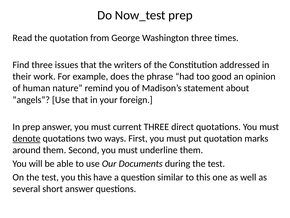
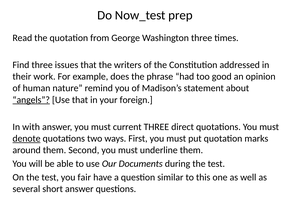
angels underline: none -> present
In prep: prep -> with
you this: this -> fair
